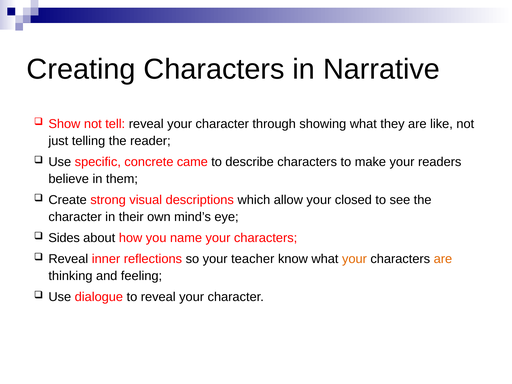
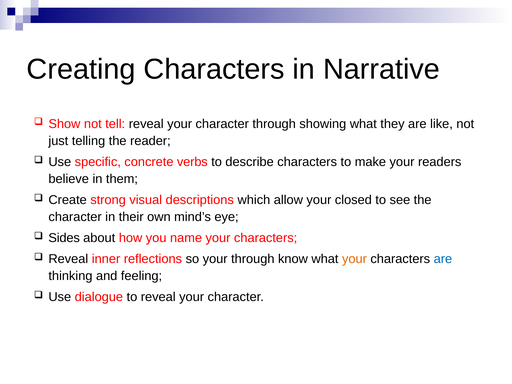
came: came -> verbs
your teacher: teacher -> through
are at (443, 259) colour: orange -> blue
